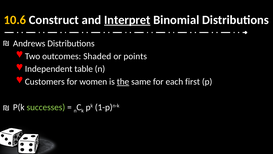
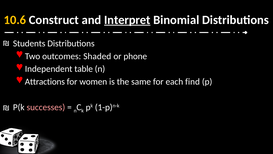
Andrews: Andrews -> Students
points: points -> phone
Customers: Customers -> Attractions
the underline: present -> none
first: first -> find
successes colour: light green -> pink
